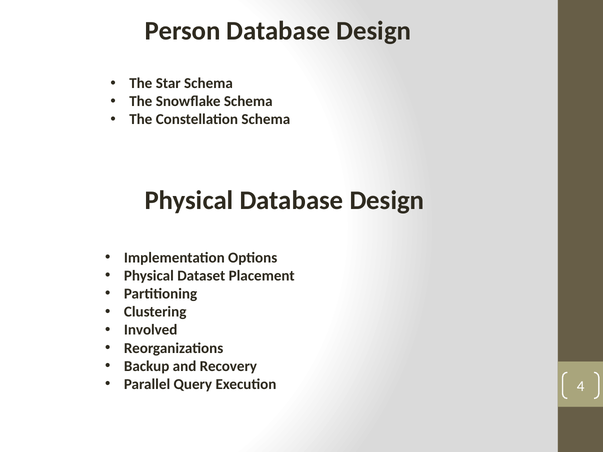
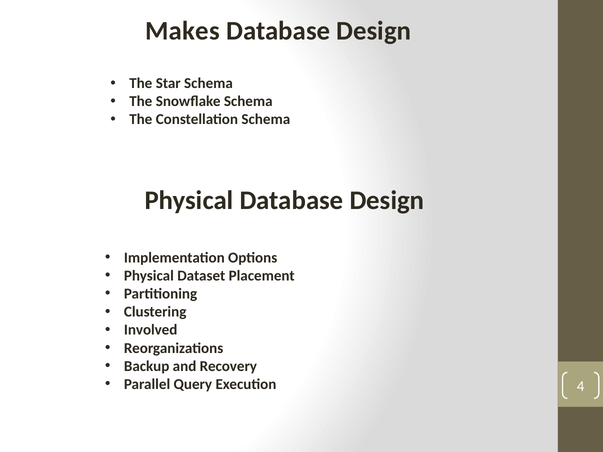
Person: Person -> Makes
